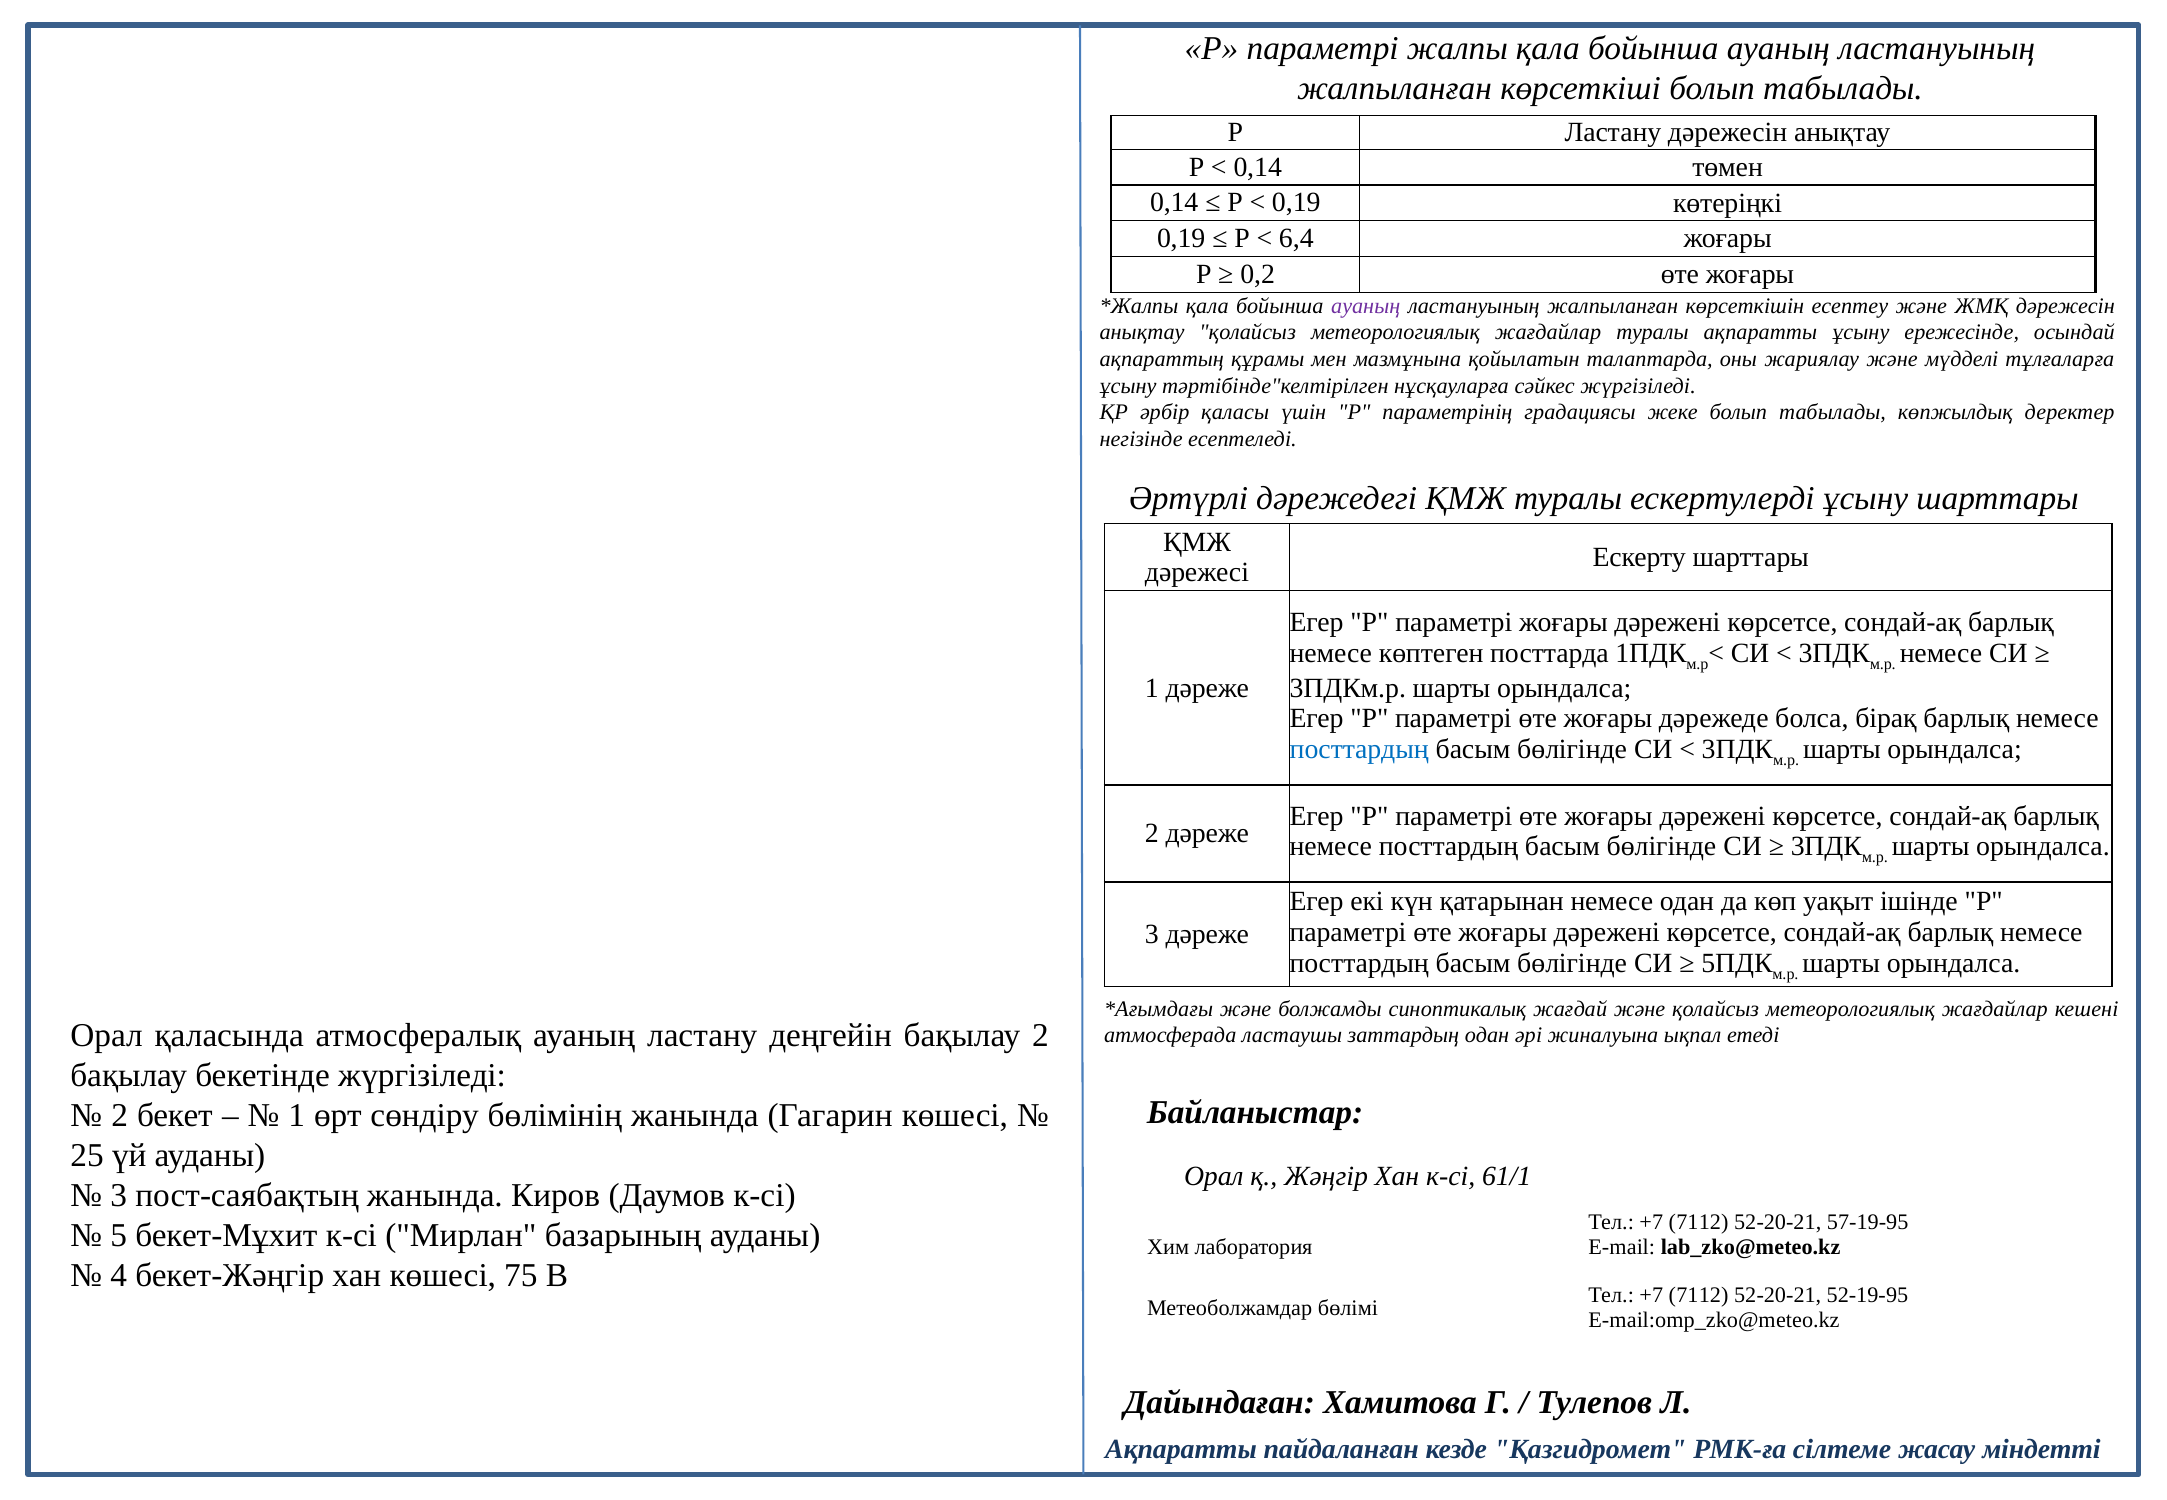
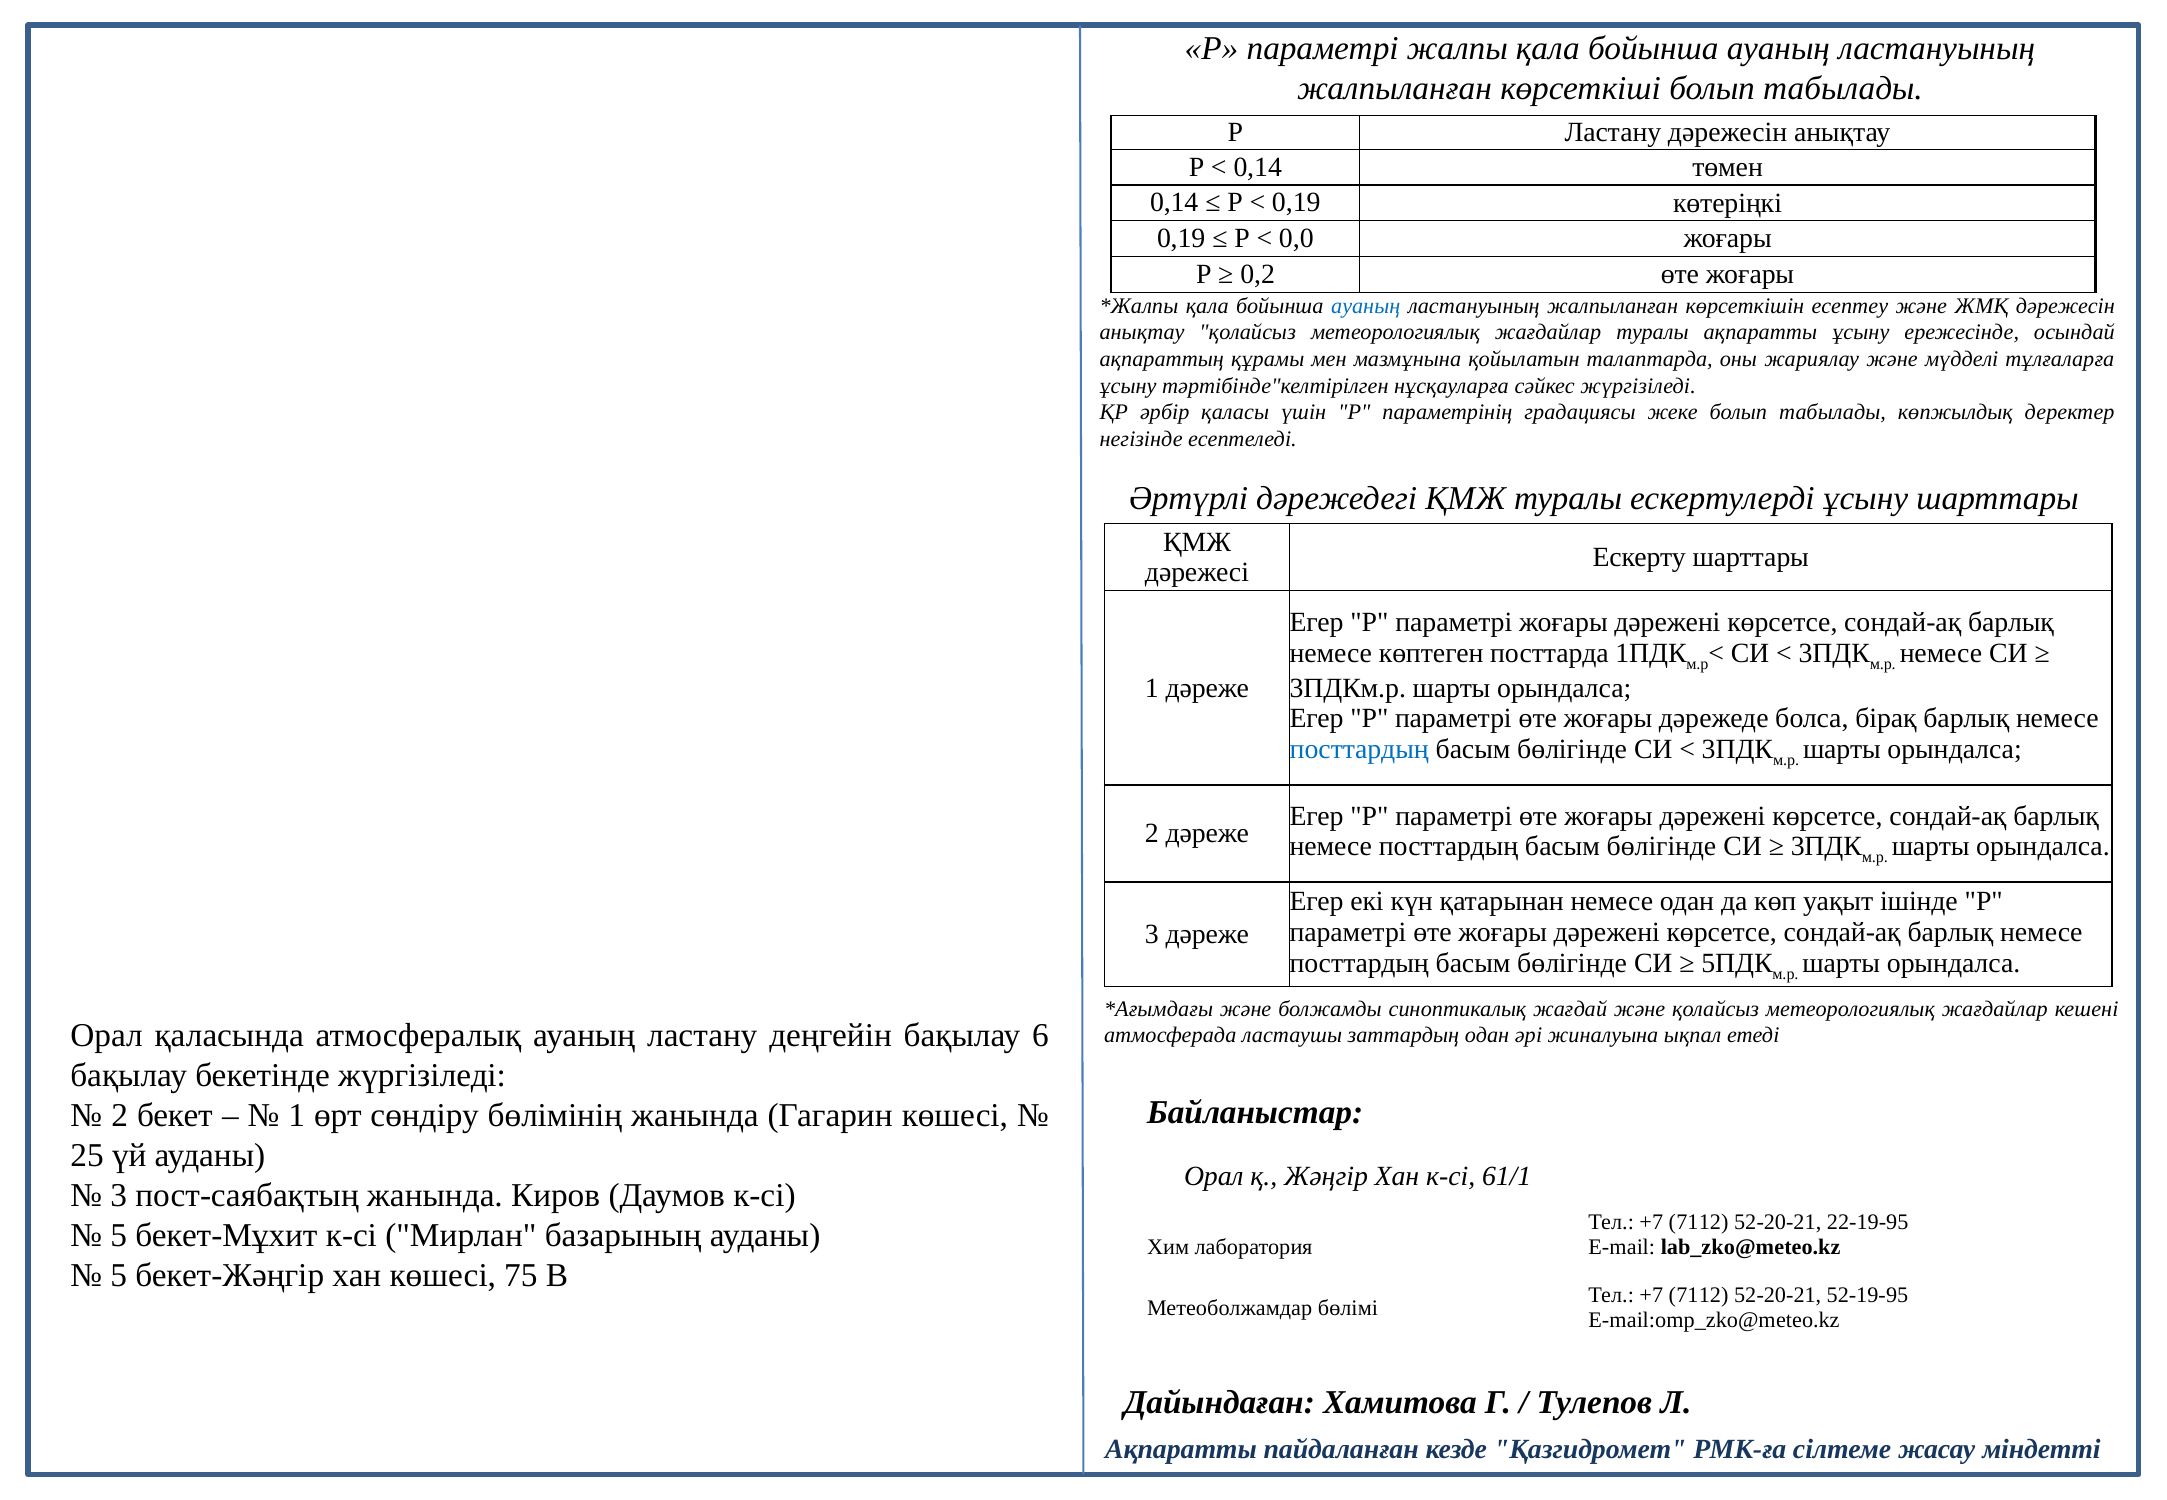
6,4: 6,4 -> 0,0
ауаның at (1366, 306) colour: purple -> blue
бақылау 2: 2 -> 6
57-19-95: 57-19-95 -> 22-19-95
4 at (119, 1276): 4 -> 5
